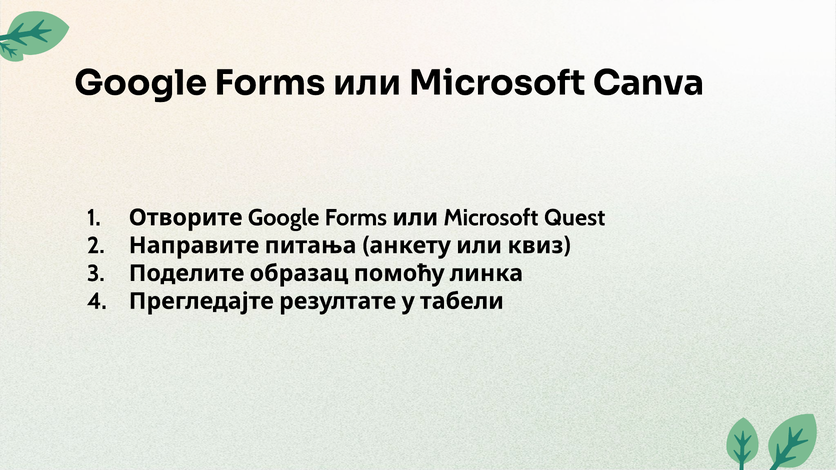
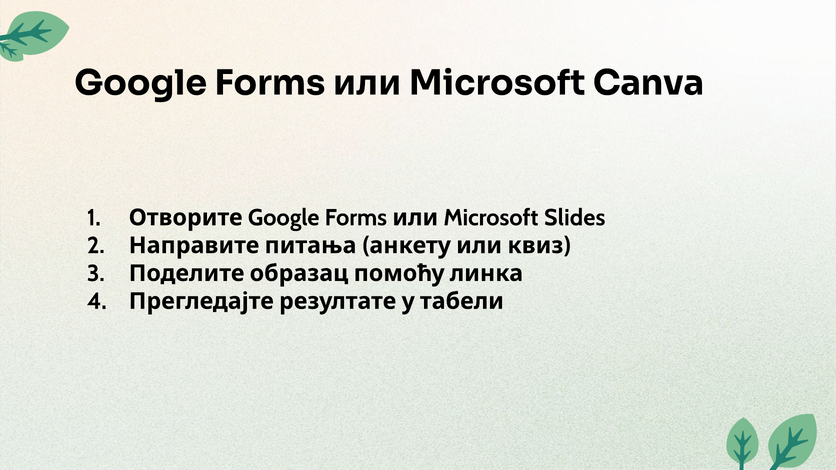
Quest: Quest -> Slides
